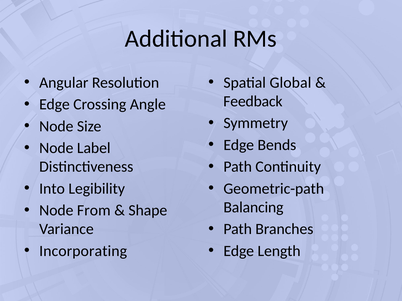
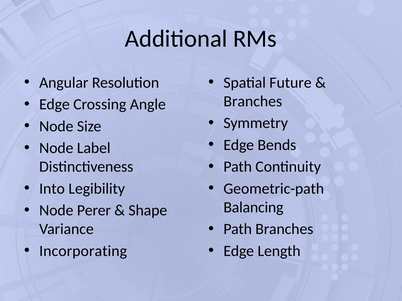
Global: Global -> Future
Feedback at (253, 102): Feedback -> Branches
From: From -> Perer
